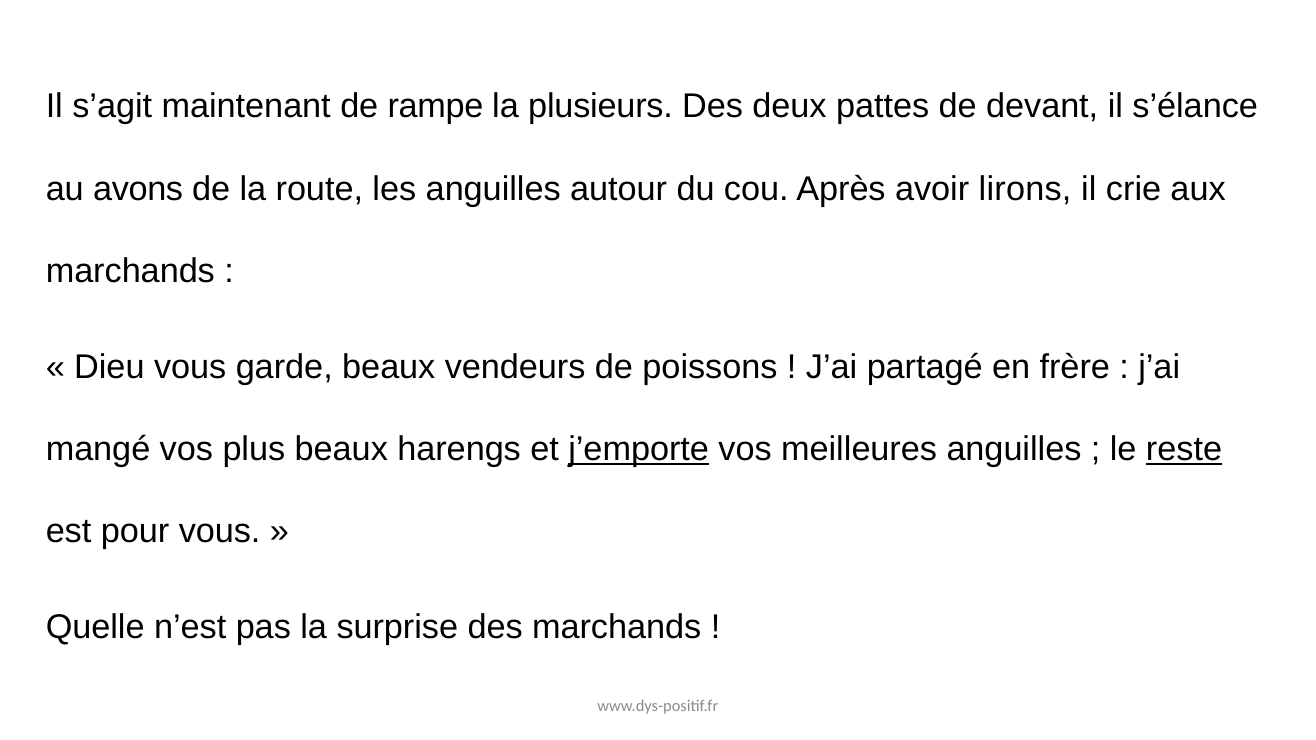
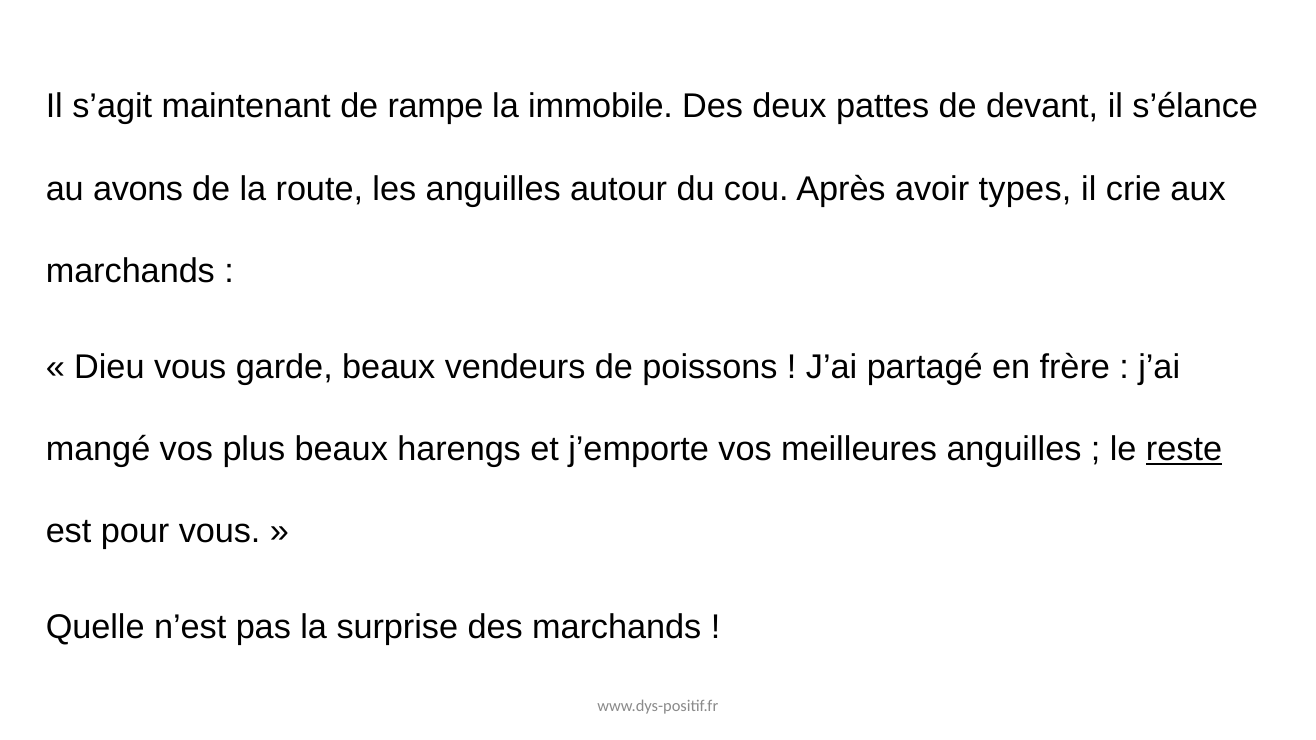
plusieurs: plusieurs -> immobile
lirons: lirons -> types
j’emporte underline: present -> none
